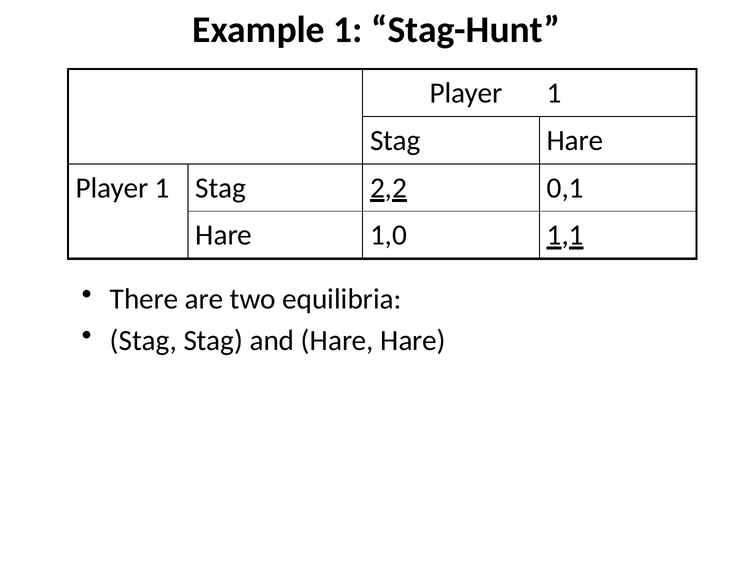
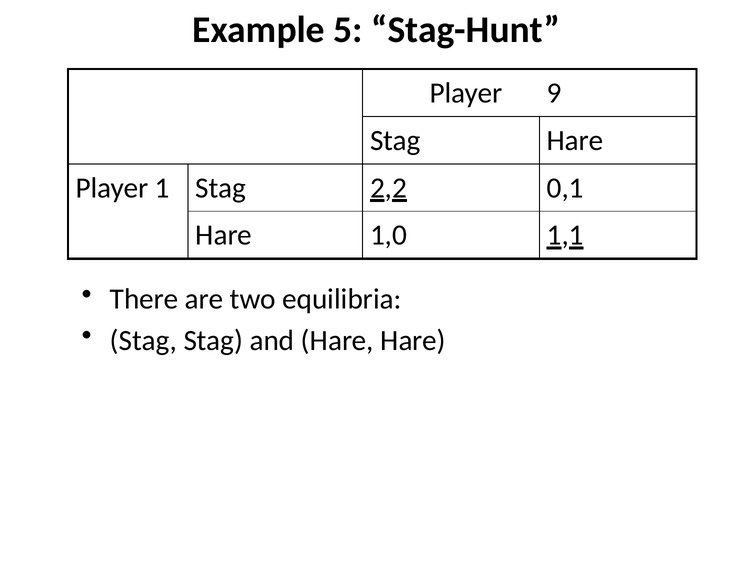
Example 1: 1 -> 5
1 at (554, 93): 1 -> 9
